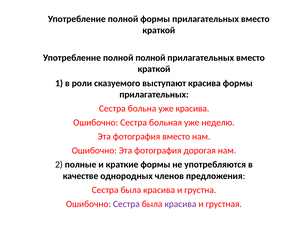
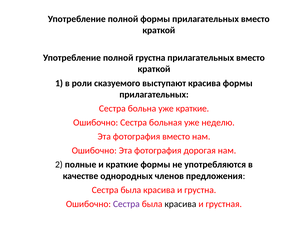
полной полной: полной -> грустна
уже красива: красива -> краткие
красива at (180, 204) colour: purple -> black
